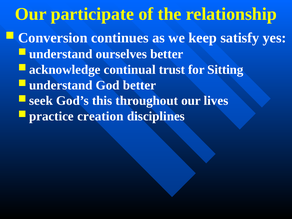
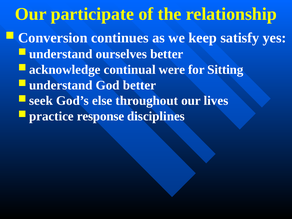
trust: trust -> were
this: this -> else
creation: creation -> response
